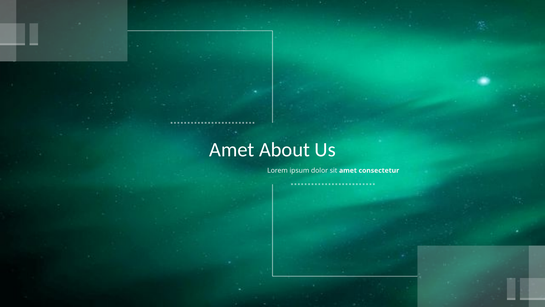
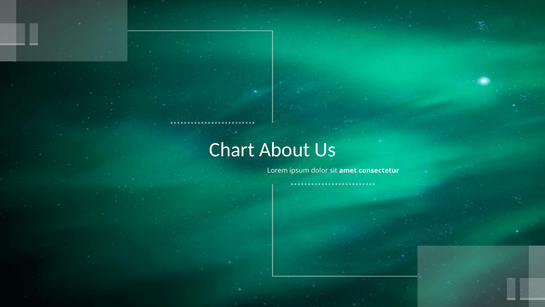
Amet at (232, 149): Amet -> Chart
